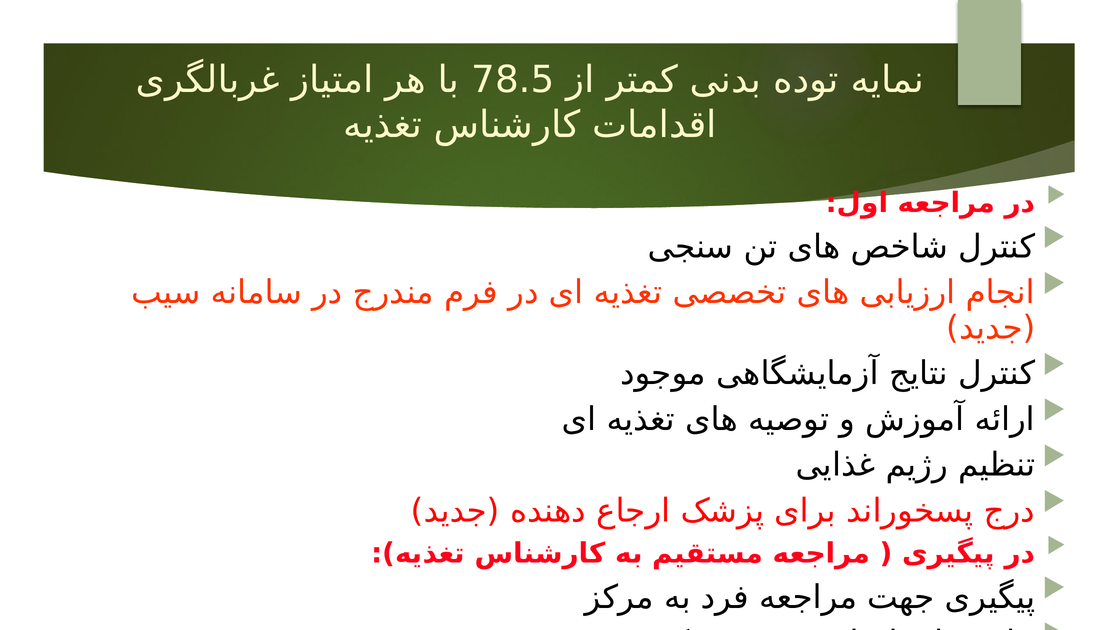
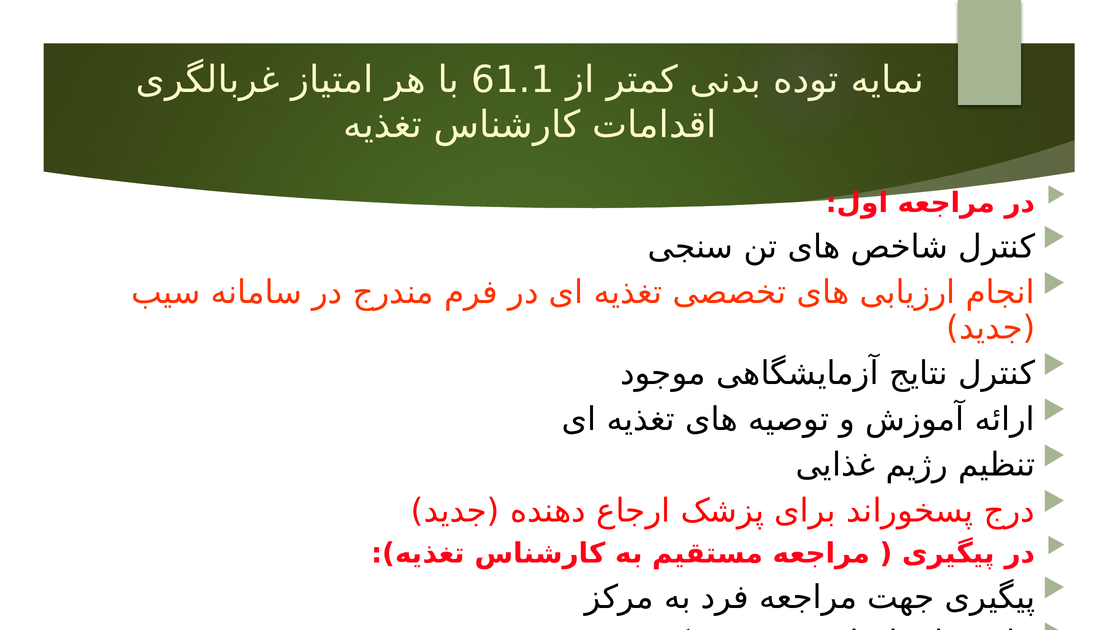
78.5: 78.5 -> 61.1
